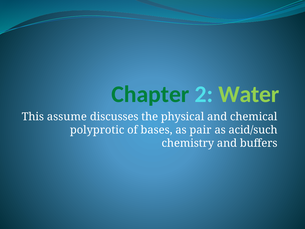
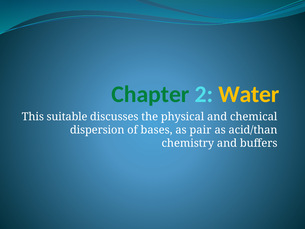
Water colour: light green -> yellow
assume: assume -> suitable
polyprotic: polyprotic -> dispersion
acid/such: acid/such -> acid/than
